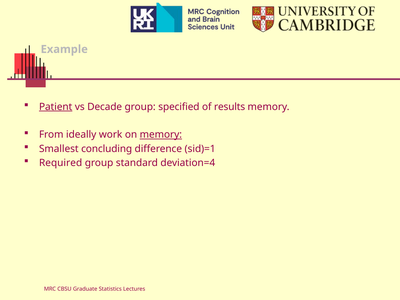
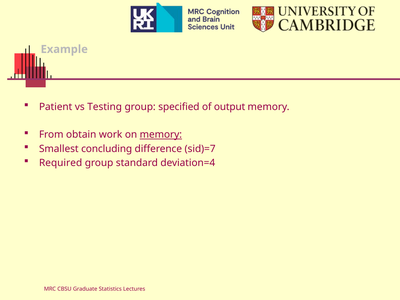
Patient underline: present -> none
Decade: Decade -> Testing
results: results -> output
ideally: ideally -> obtain
sid)=1: sid)=1 -> sid)=7
